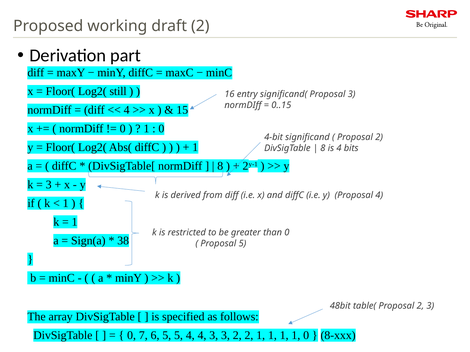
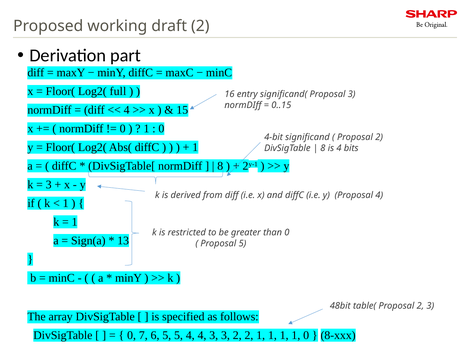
still: still -> full
38: 38 -> 13
